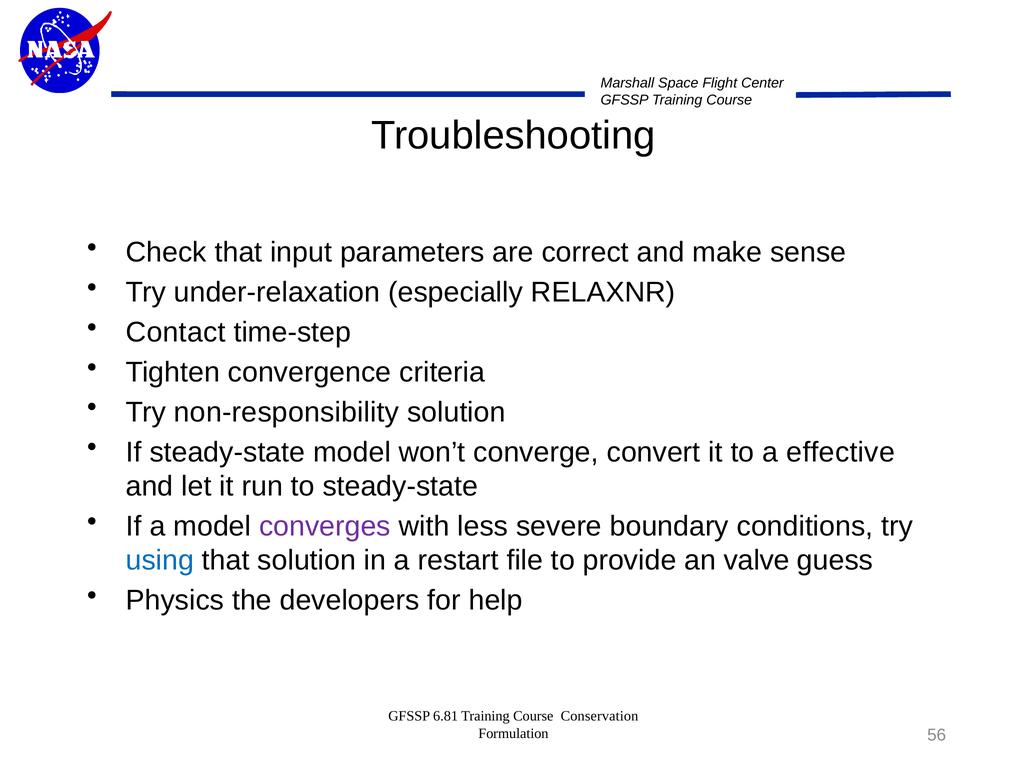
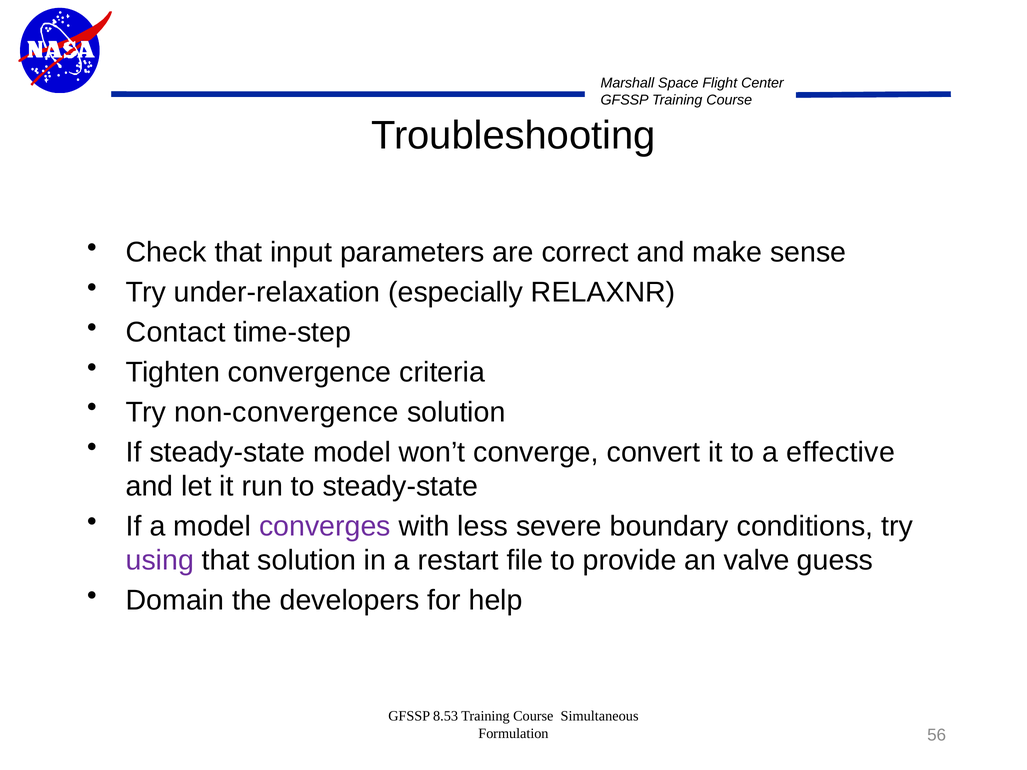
non-responsibility: non-responsibility -> non-convergence
using colour: blue -> purple
Physics: Physics -> Domain
6.81: 6.81 -> 8.53
Conservation: Conservation -> Simultaneous
